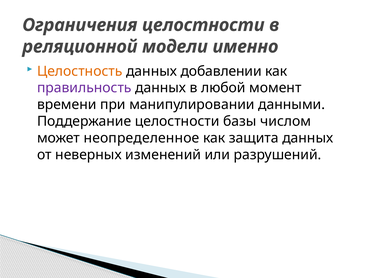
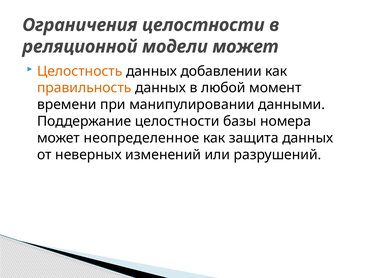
модели именно: именно -> может
правильность colour: purple -> orange
числом: числом -> номера
